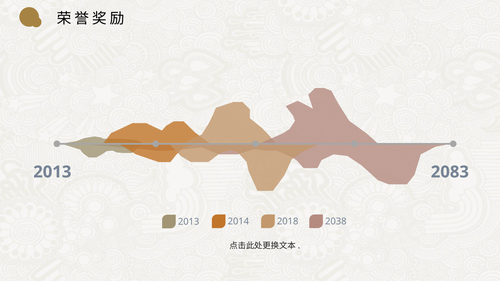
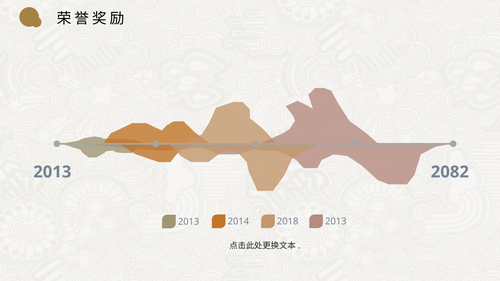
2083: 2083 -> 2082
2018 2038: 2038 -> 2013
